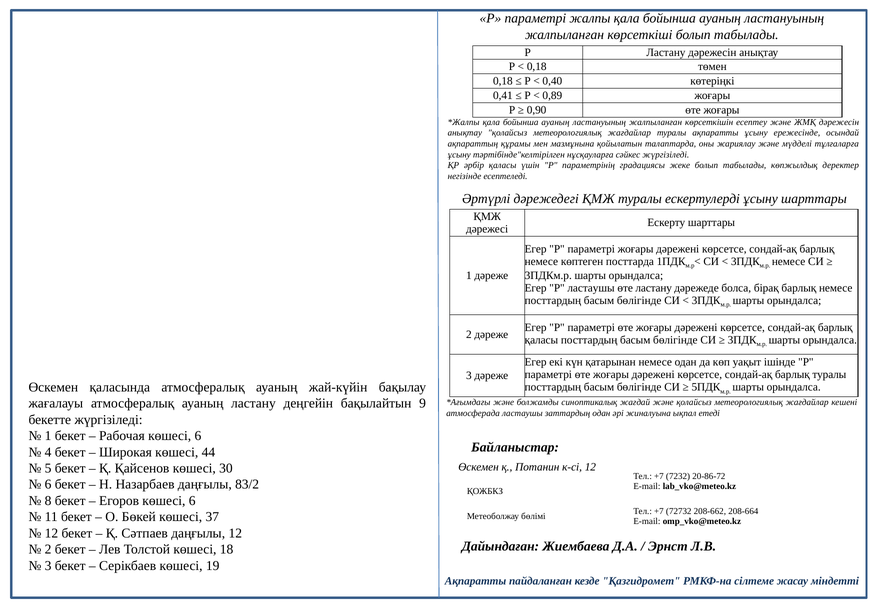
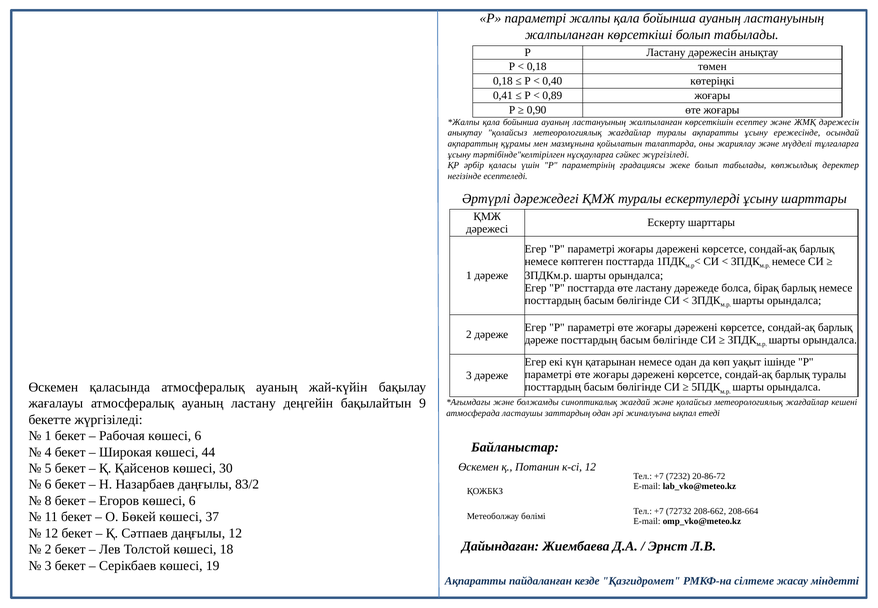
P ластаушы: ластаушы -> посттарда
қаласы at (541, 340): қаласы -> дәреже
